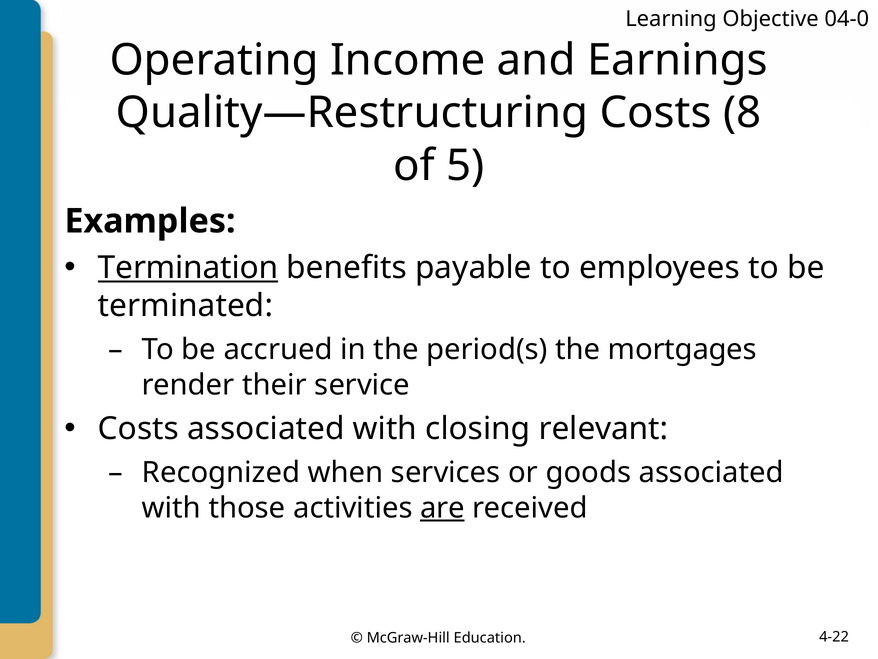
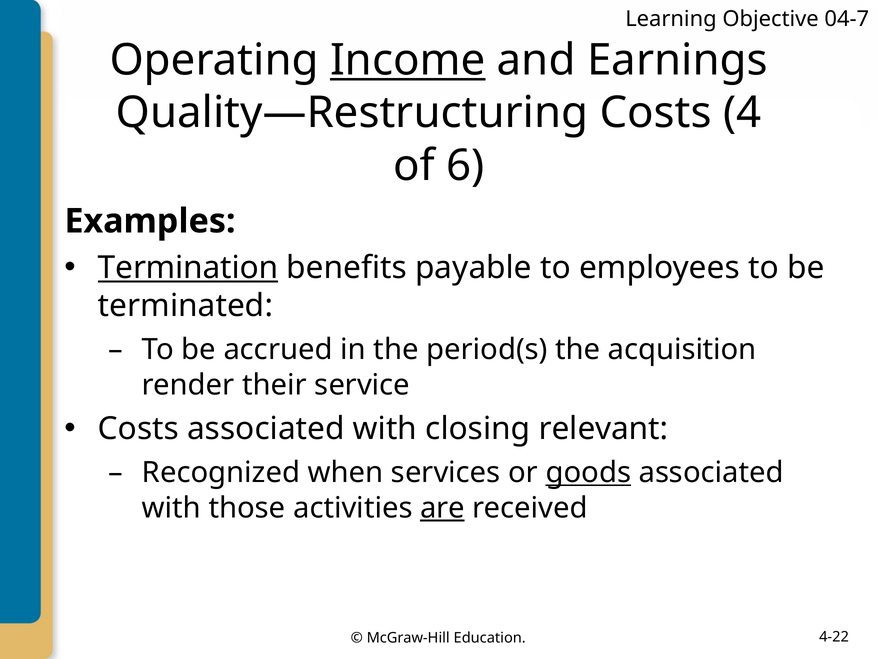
04-0: 04-0 -> 04-7
Income underline: none -> present
8: 8 -> 4
5: 5 -> 6
mortgages: mortgages -> acquisition
goods underline: none -> present
